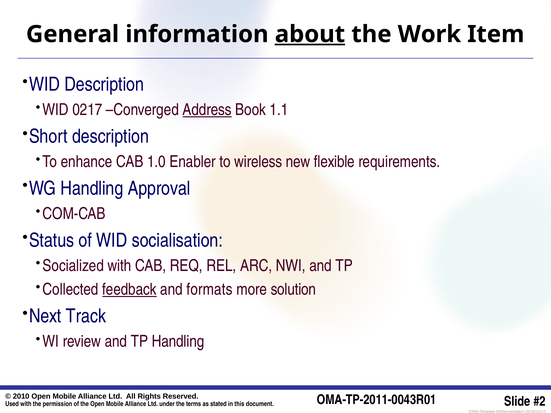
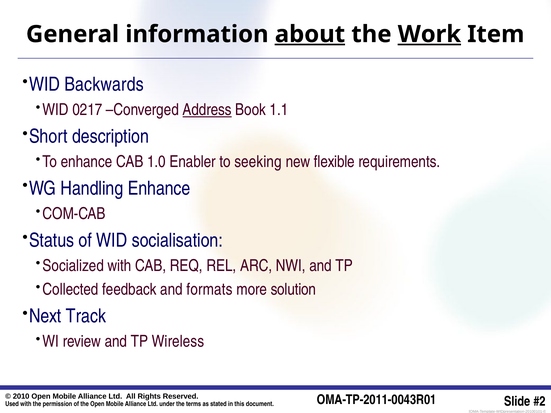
Work underline: none -> present
WID Description: Description -> Backwards
wireless: wireless -> seeking
Handling Approval: Approval -> Enhance
feedback underline: present -> none
TP Handling: Handling -> Wireless
